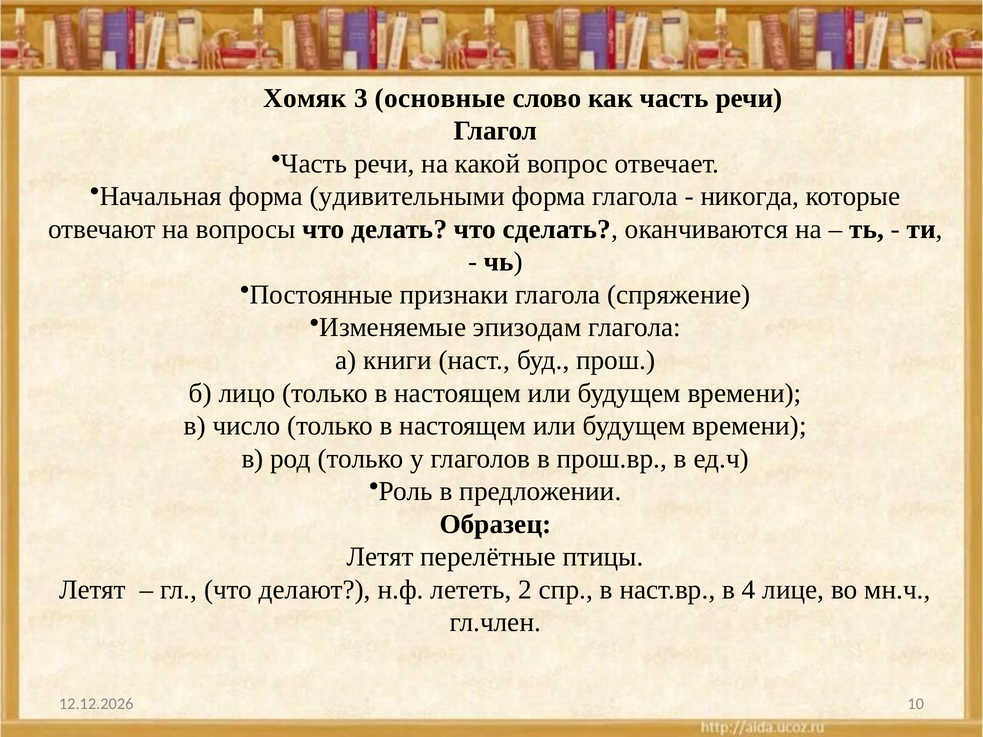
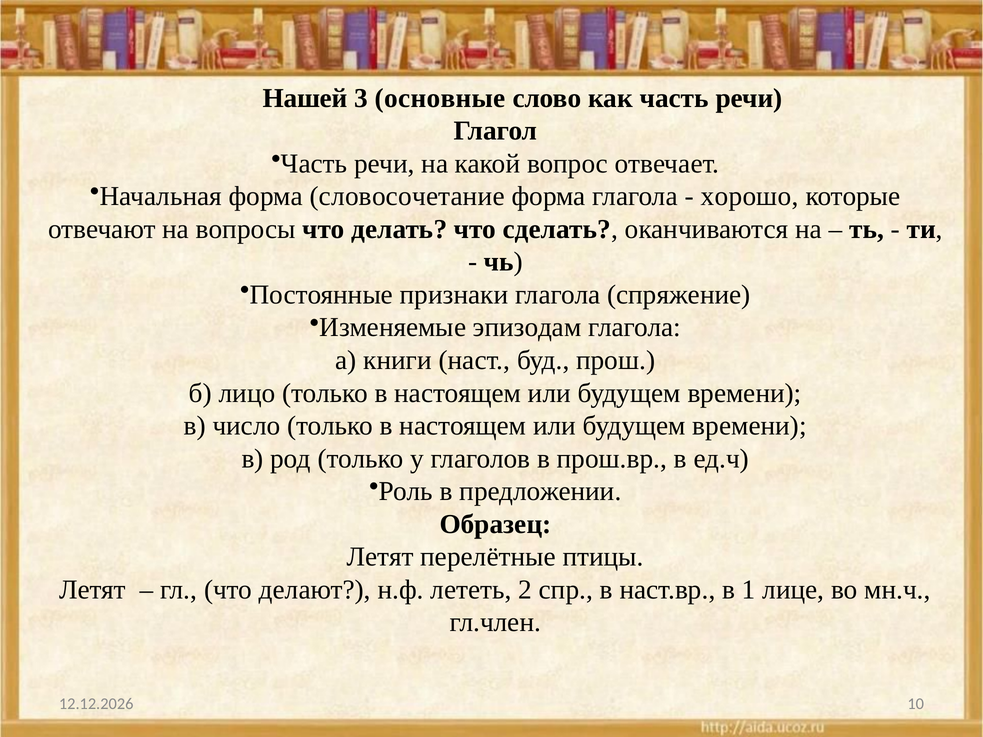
Хомяк: Хомяк -> Нашей
удивительными: удивительными -> словосочетание
никогда: никогда -> хорошо
4: 4 -> 1
